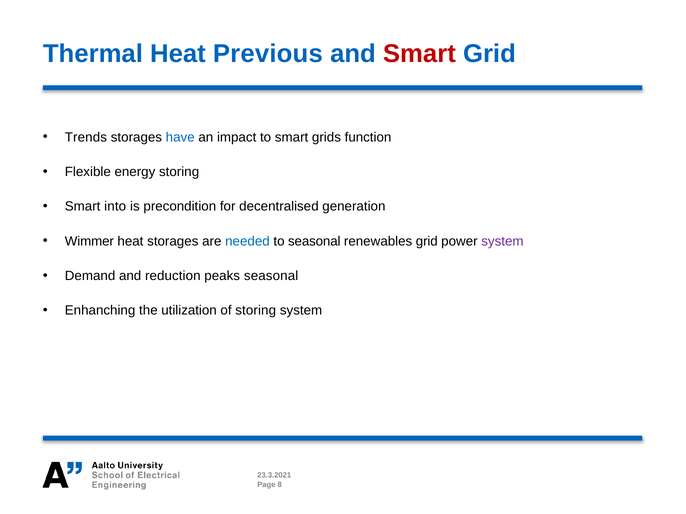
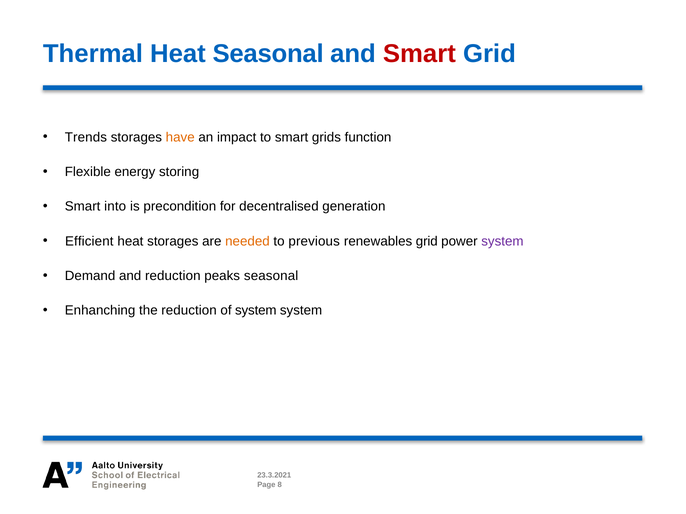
Heat Previous: Previous -> Seasonal
have colour: blue -> orange
Wimmer: Wimmer -> Efficient
needed colour: blue -> orange
to seasonal: seasonal -> previous
the utilization: utilization -> reduction
of storing: storing -> system
